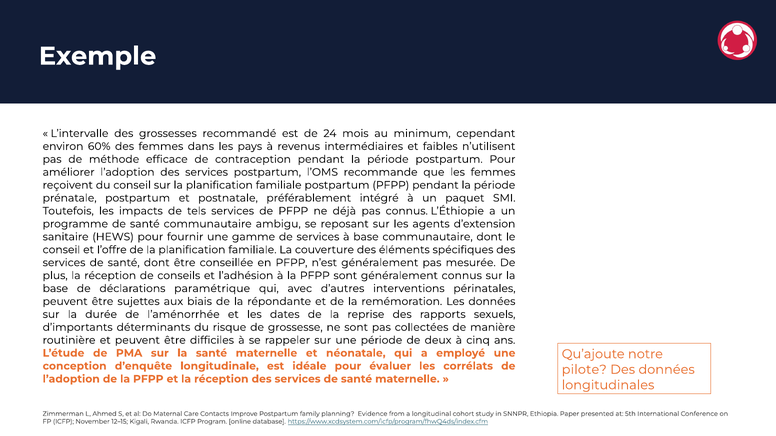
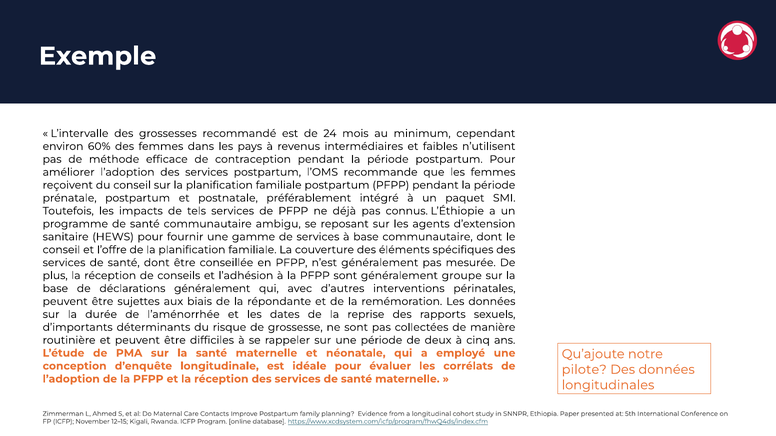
généralement connus: connus -> groupe
déclarations paramétrique: paramétrique -> généralement
